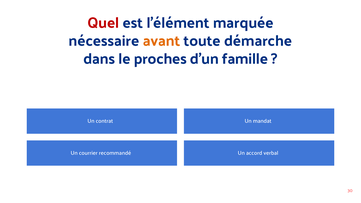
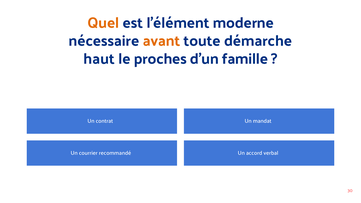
Quel colour: red -> orange
marquée: marquée -> moderne
dans: dans -> haut
